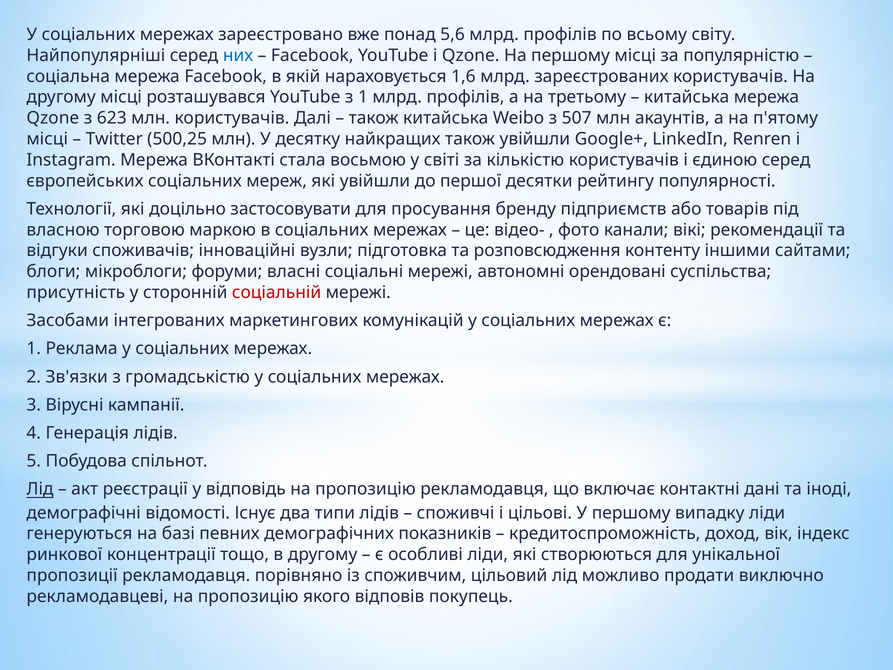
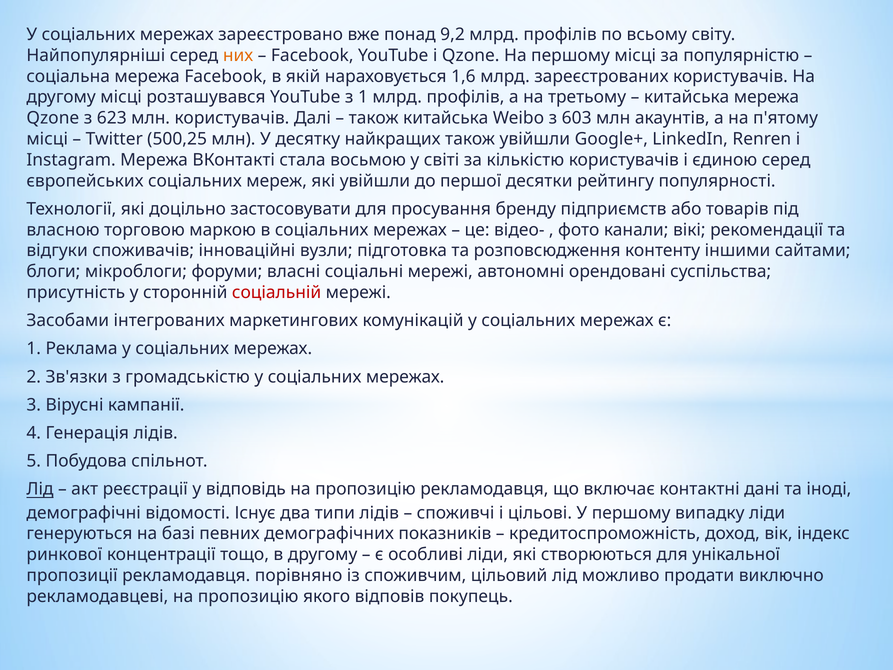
5,6: 5,6 -> 9,2
них colour: blue -> orange
507: 507 -> 603
